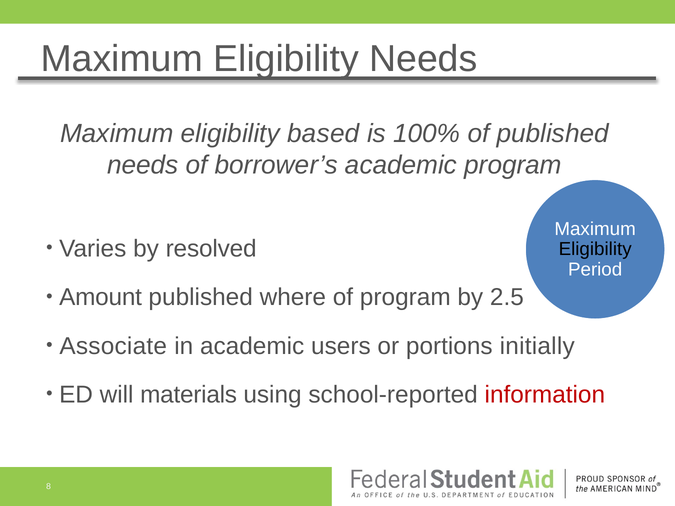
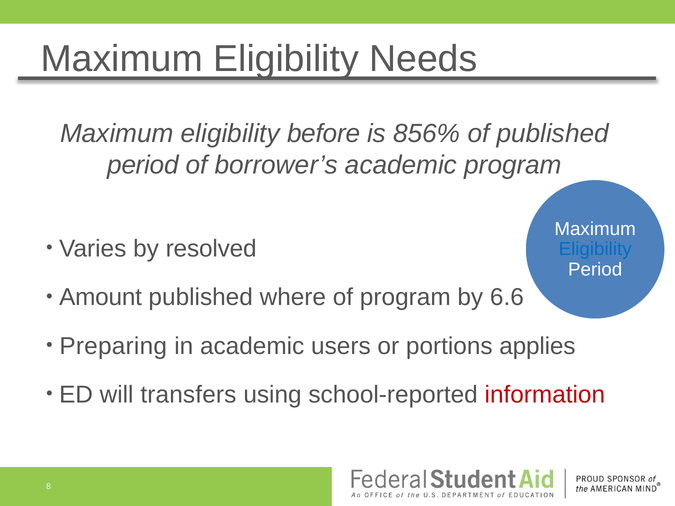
based: based -> before
100%: 100% -> 856%
needs at (143, 165): needs -> period
Eligibility at (595, 249) colour: black -> blue
2.5: 2.5 -> 6.6
Associate: Associate -> Preparing
initially: initially -> applies
materials: materials -> transfers
